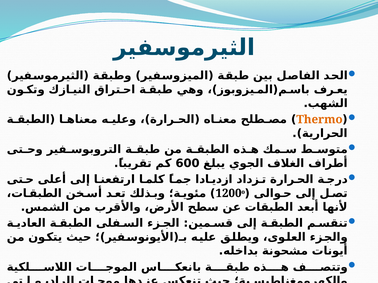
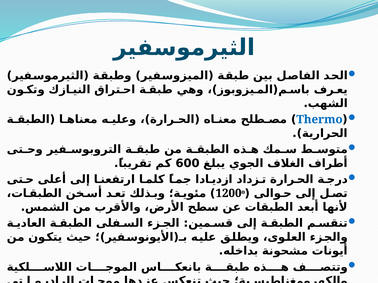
Thermo colour: orange -> blue
